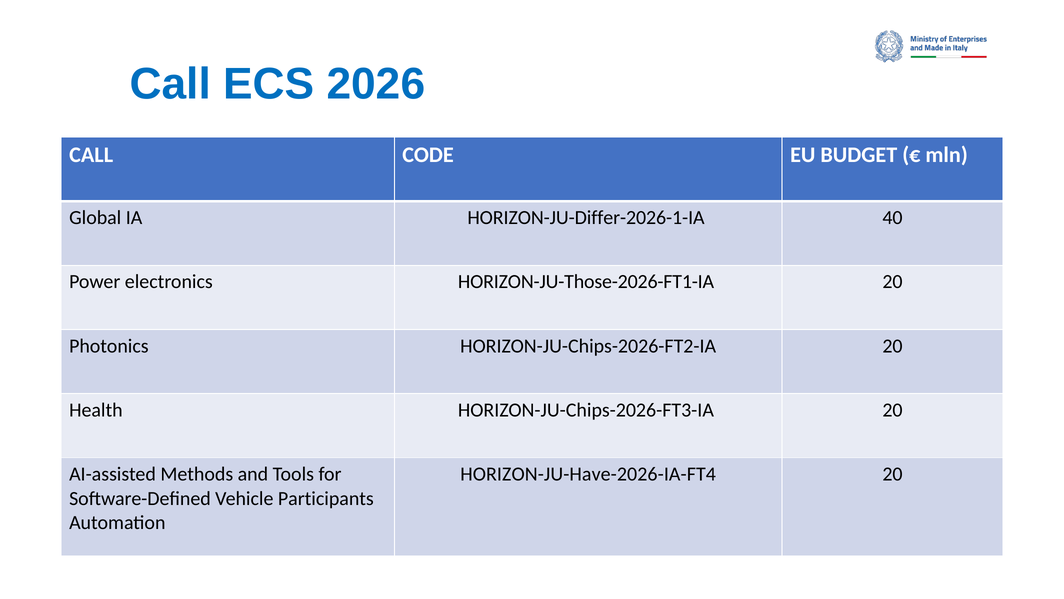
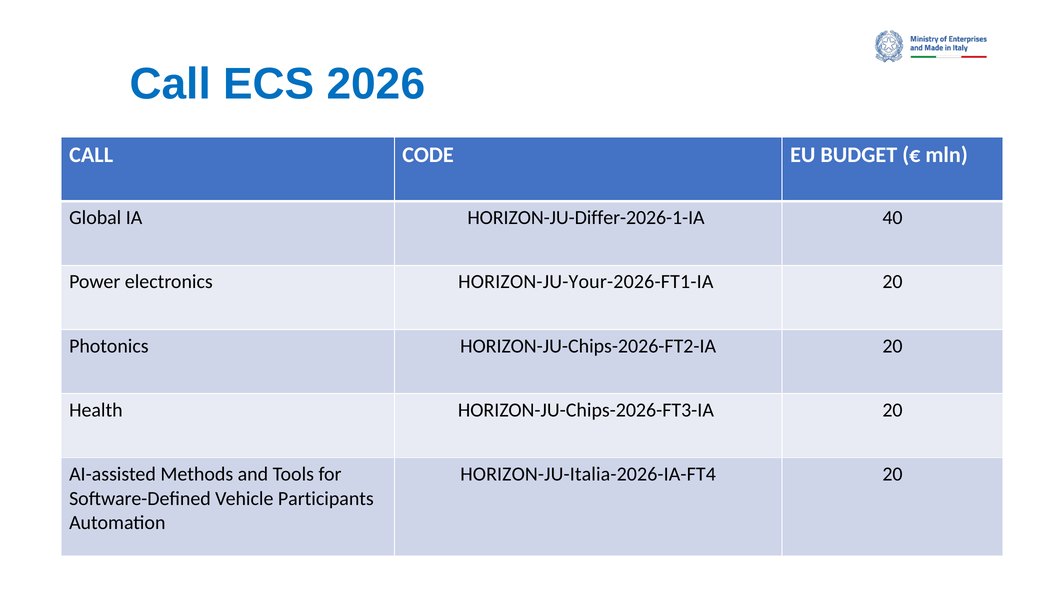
HORIZON-JU-Those-2026-FT1-IA: HORIZON-JU-Those-2026-FT1-IA -> HORIZON-JU-Your-2026-FT1-IA
HORIZON-JU-Have-2026-IA-FT4: HORIZON-JU-Have-2026-IA-FT4 -> HORIZON-JU-Italia-2026-IA-FT4
